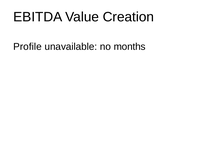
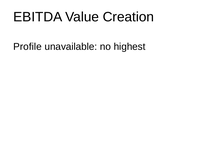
months: months -> highest
